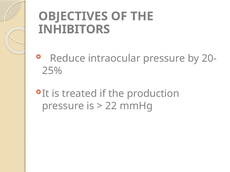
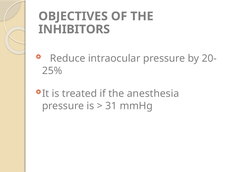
production: production -> anesthesia
22: 22 -> 31
